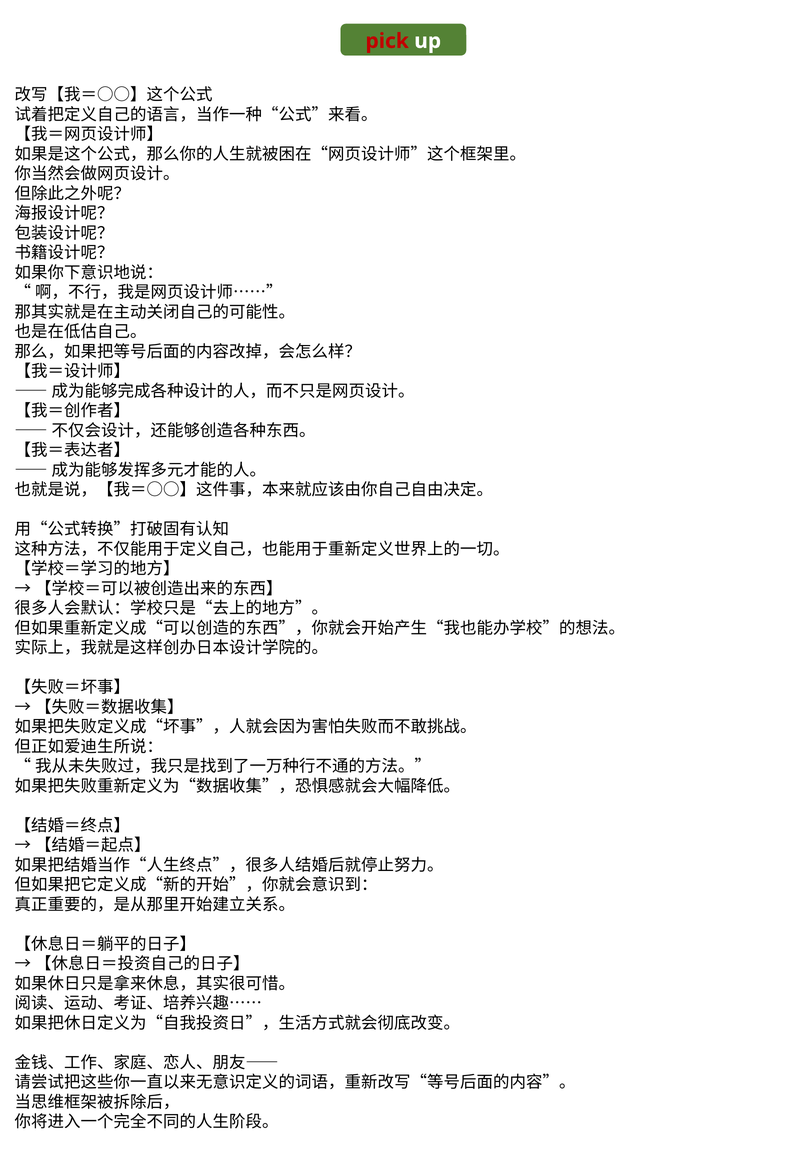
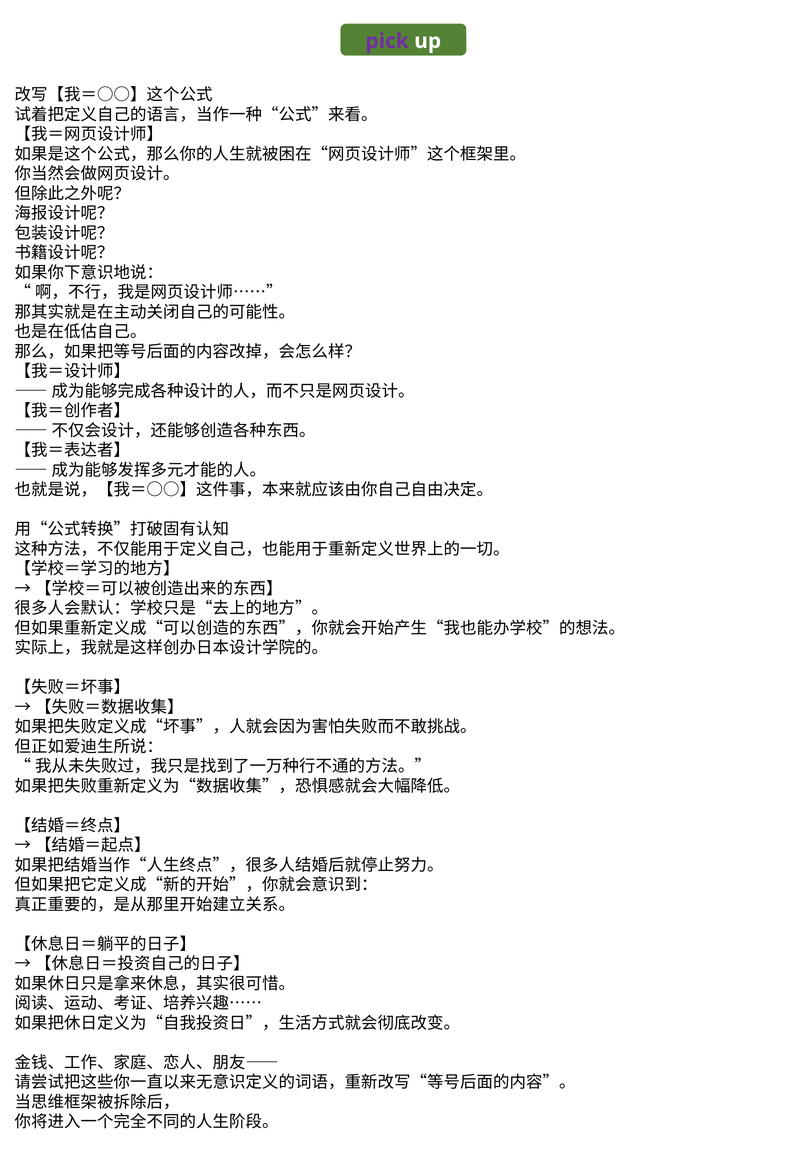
pick colour: red -> purple
